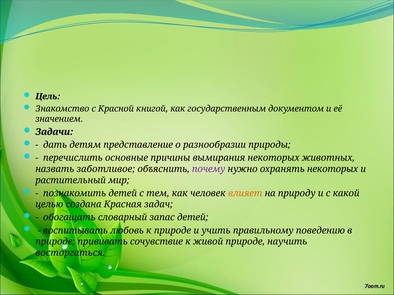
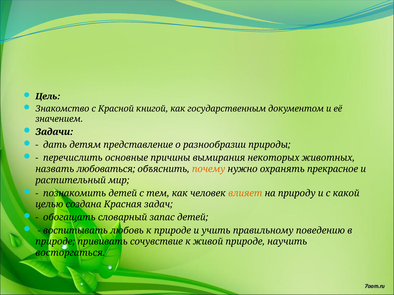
заботливое: заботливое -> любоваться
почему colour: purple -> orange
охранять некоторых: некоторых -> прекрасное
